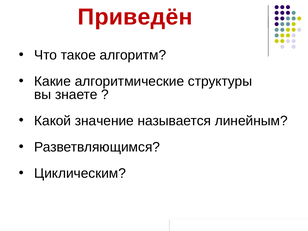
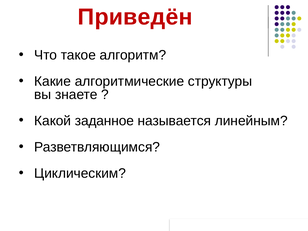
значение: значение -> заданное
